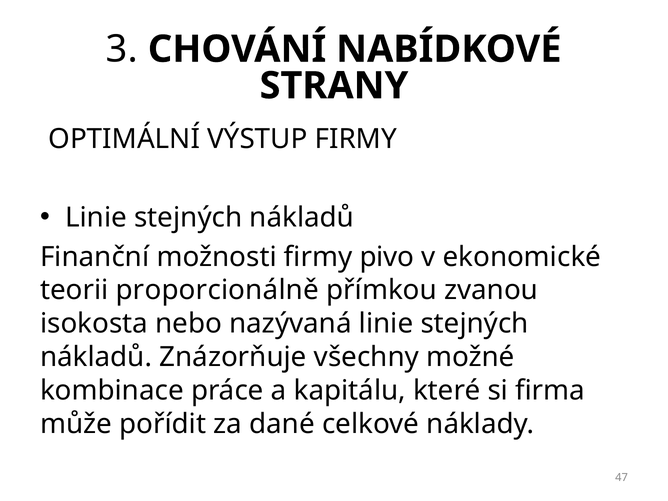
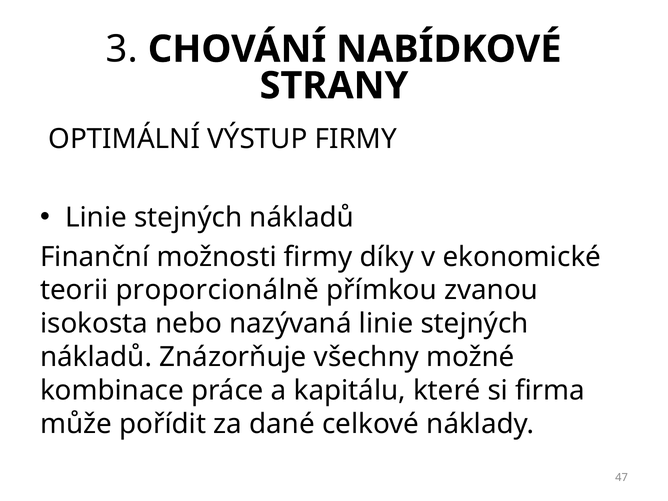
pivo: pivo -> díky
